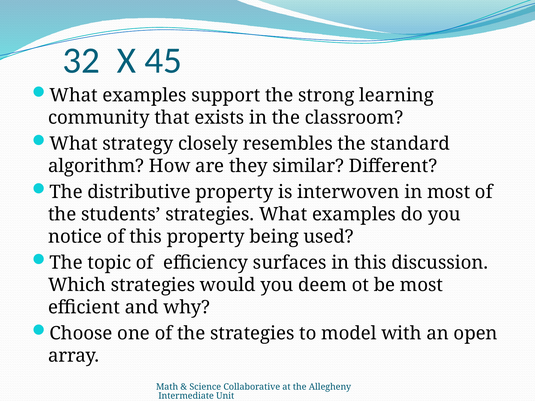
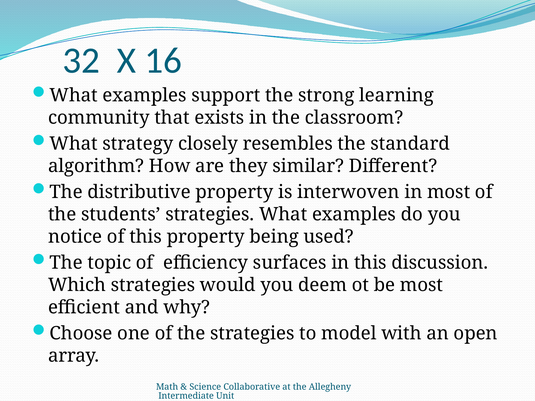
45: 45 -> 16
